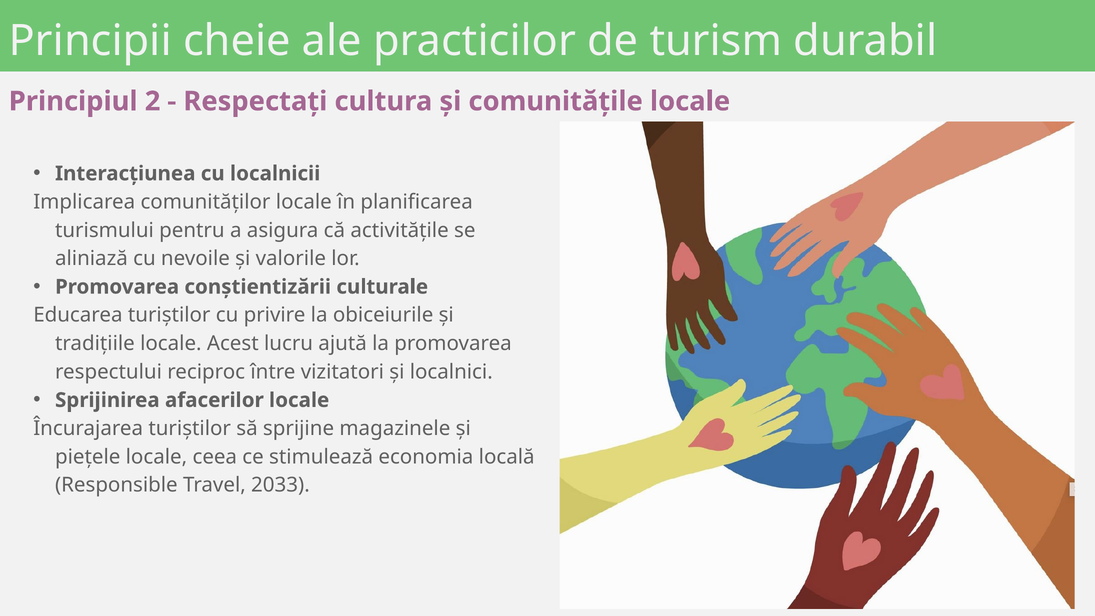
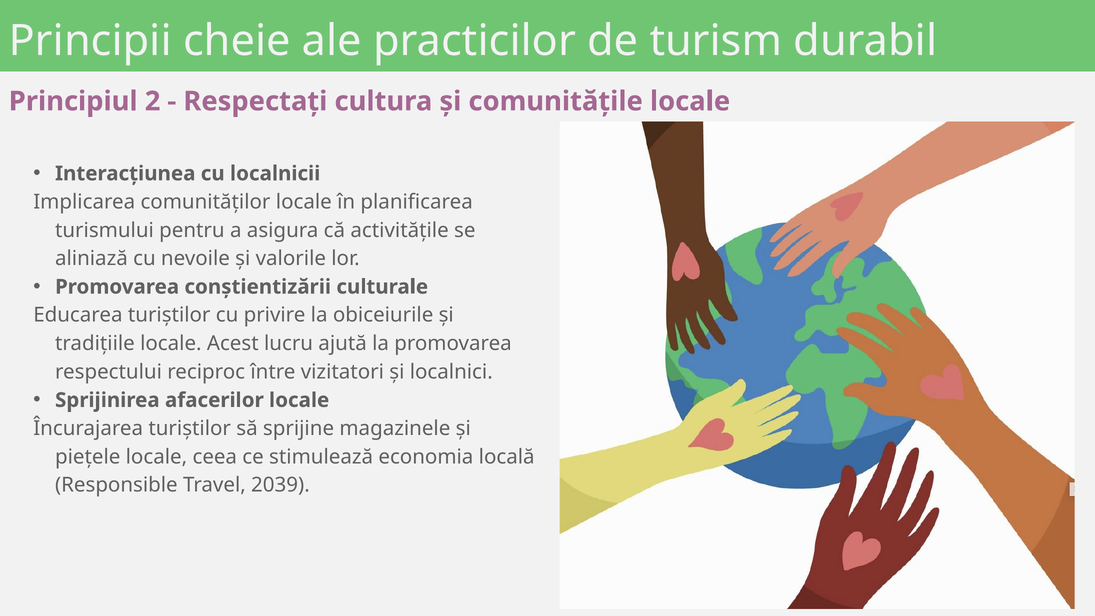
2033: 2033 -> 2039
